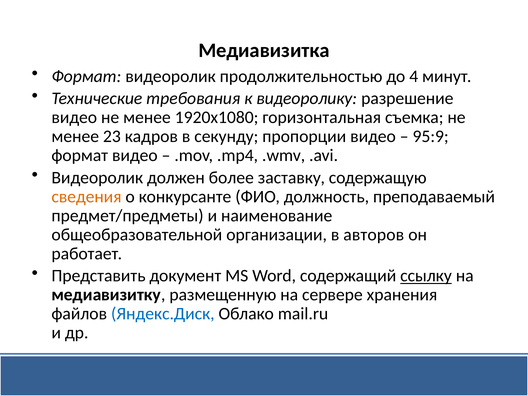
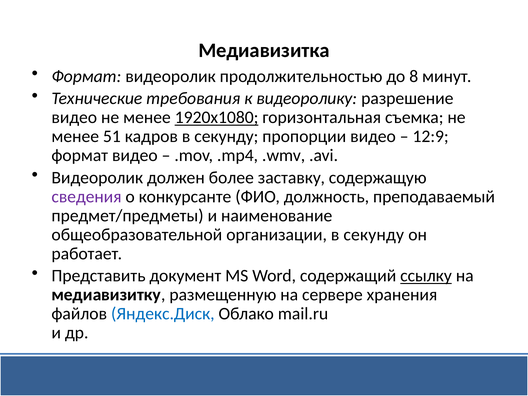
4: 4 -> 8
1920х1080 underline: none -> present
23: 23 -> 51
95:9: 95:9 -> 12:9
сведения colour: orange -> purple
организации в авторов: авторов -> секунду
